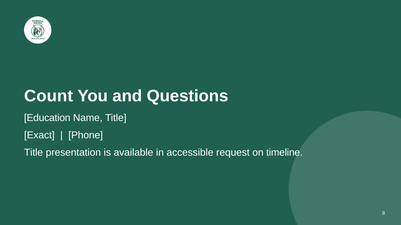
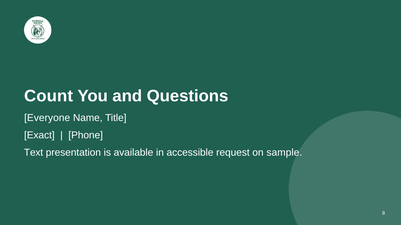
Education: Education -> Everyone
Title at (34, 153): Title -> Text
timeline: timeline -> sample
